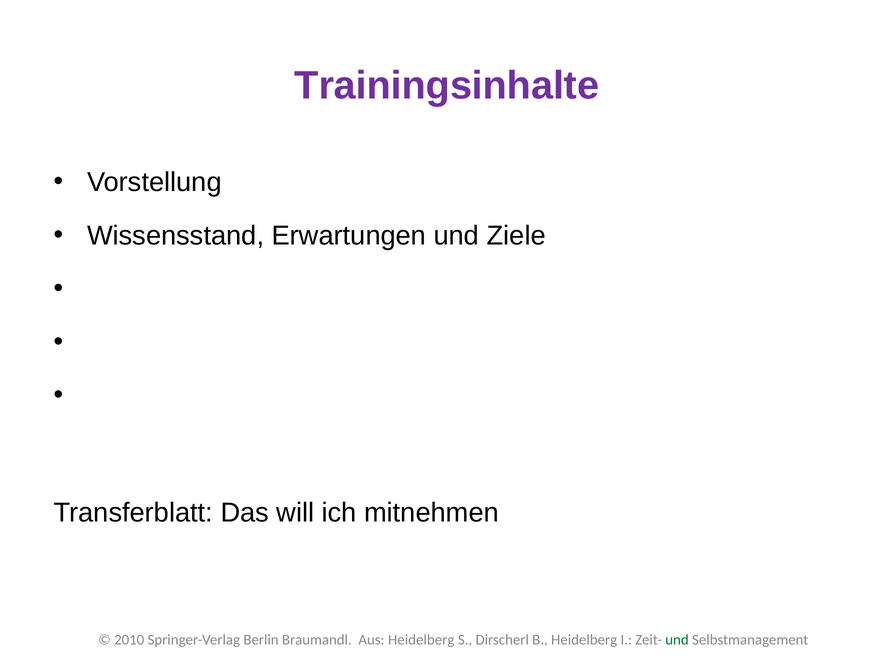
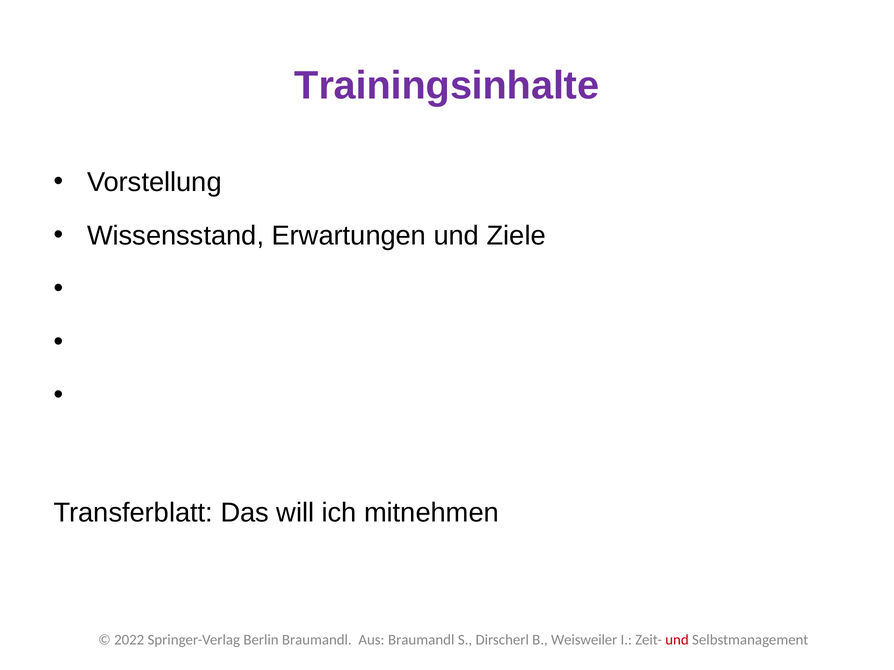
2010: 2010 -> 2022
Aus Heidelberg: Heidelberg -> Braumandl
B Heidelberg: Heidelberg -> Weisweiler
und at (677, 640) colour: green -> red
